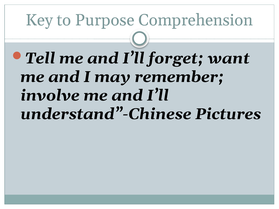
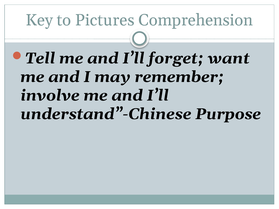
Purpose: Purpose -> Pictures
Pictures: Pictures -> Purpose
